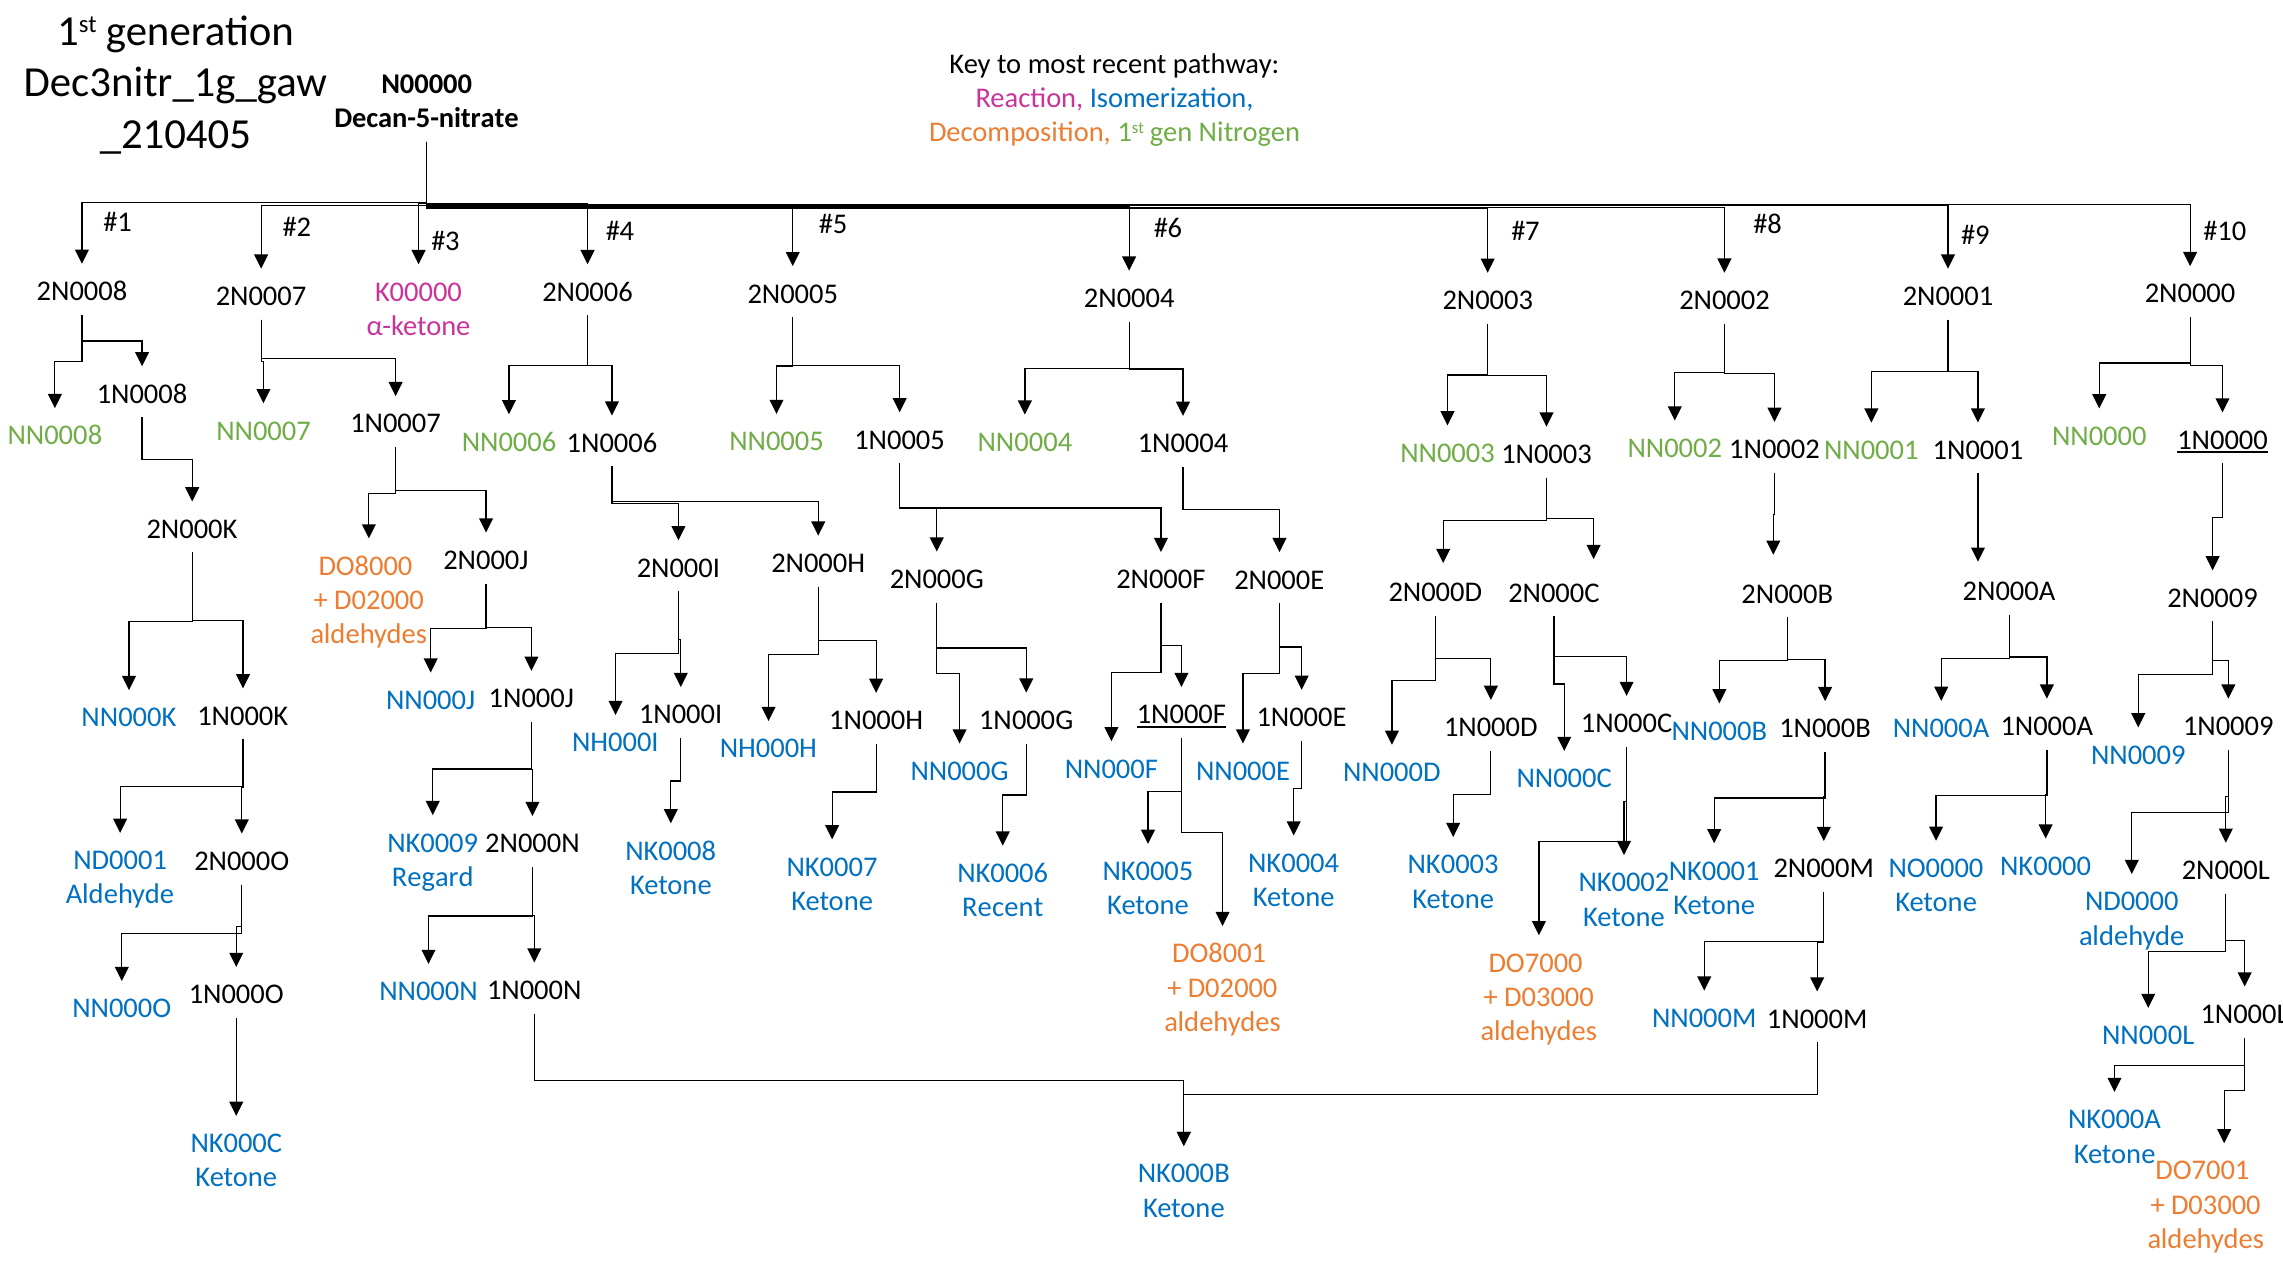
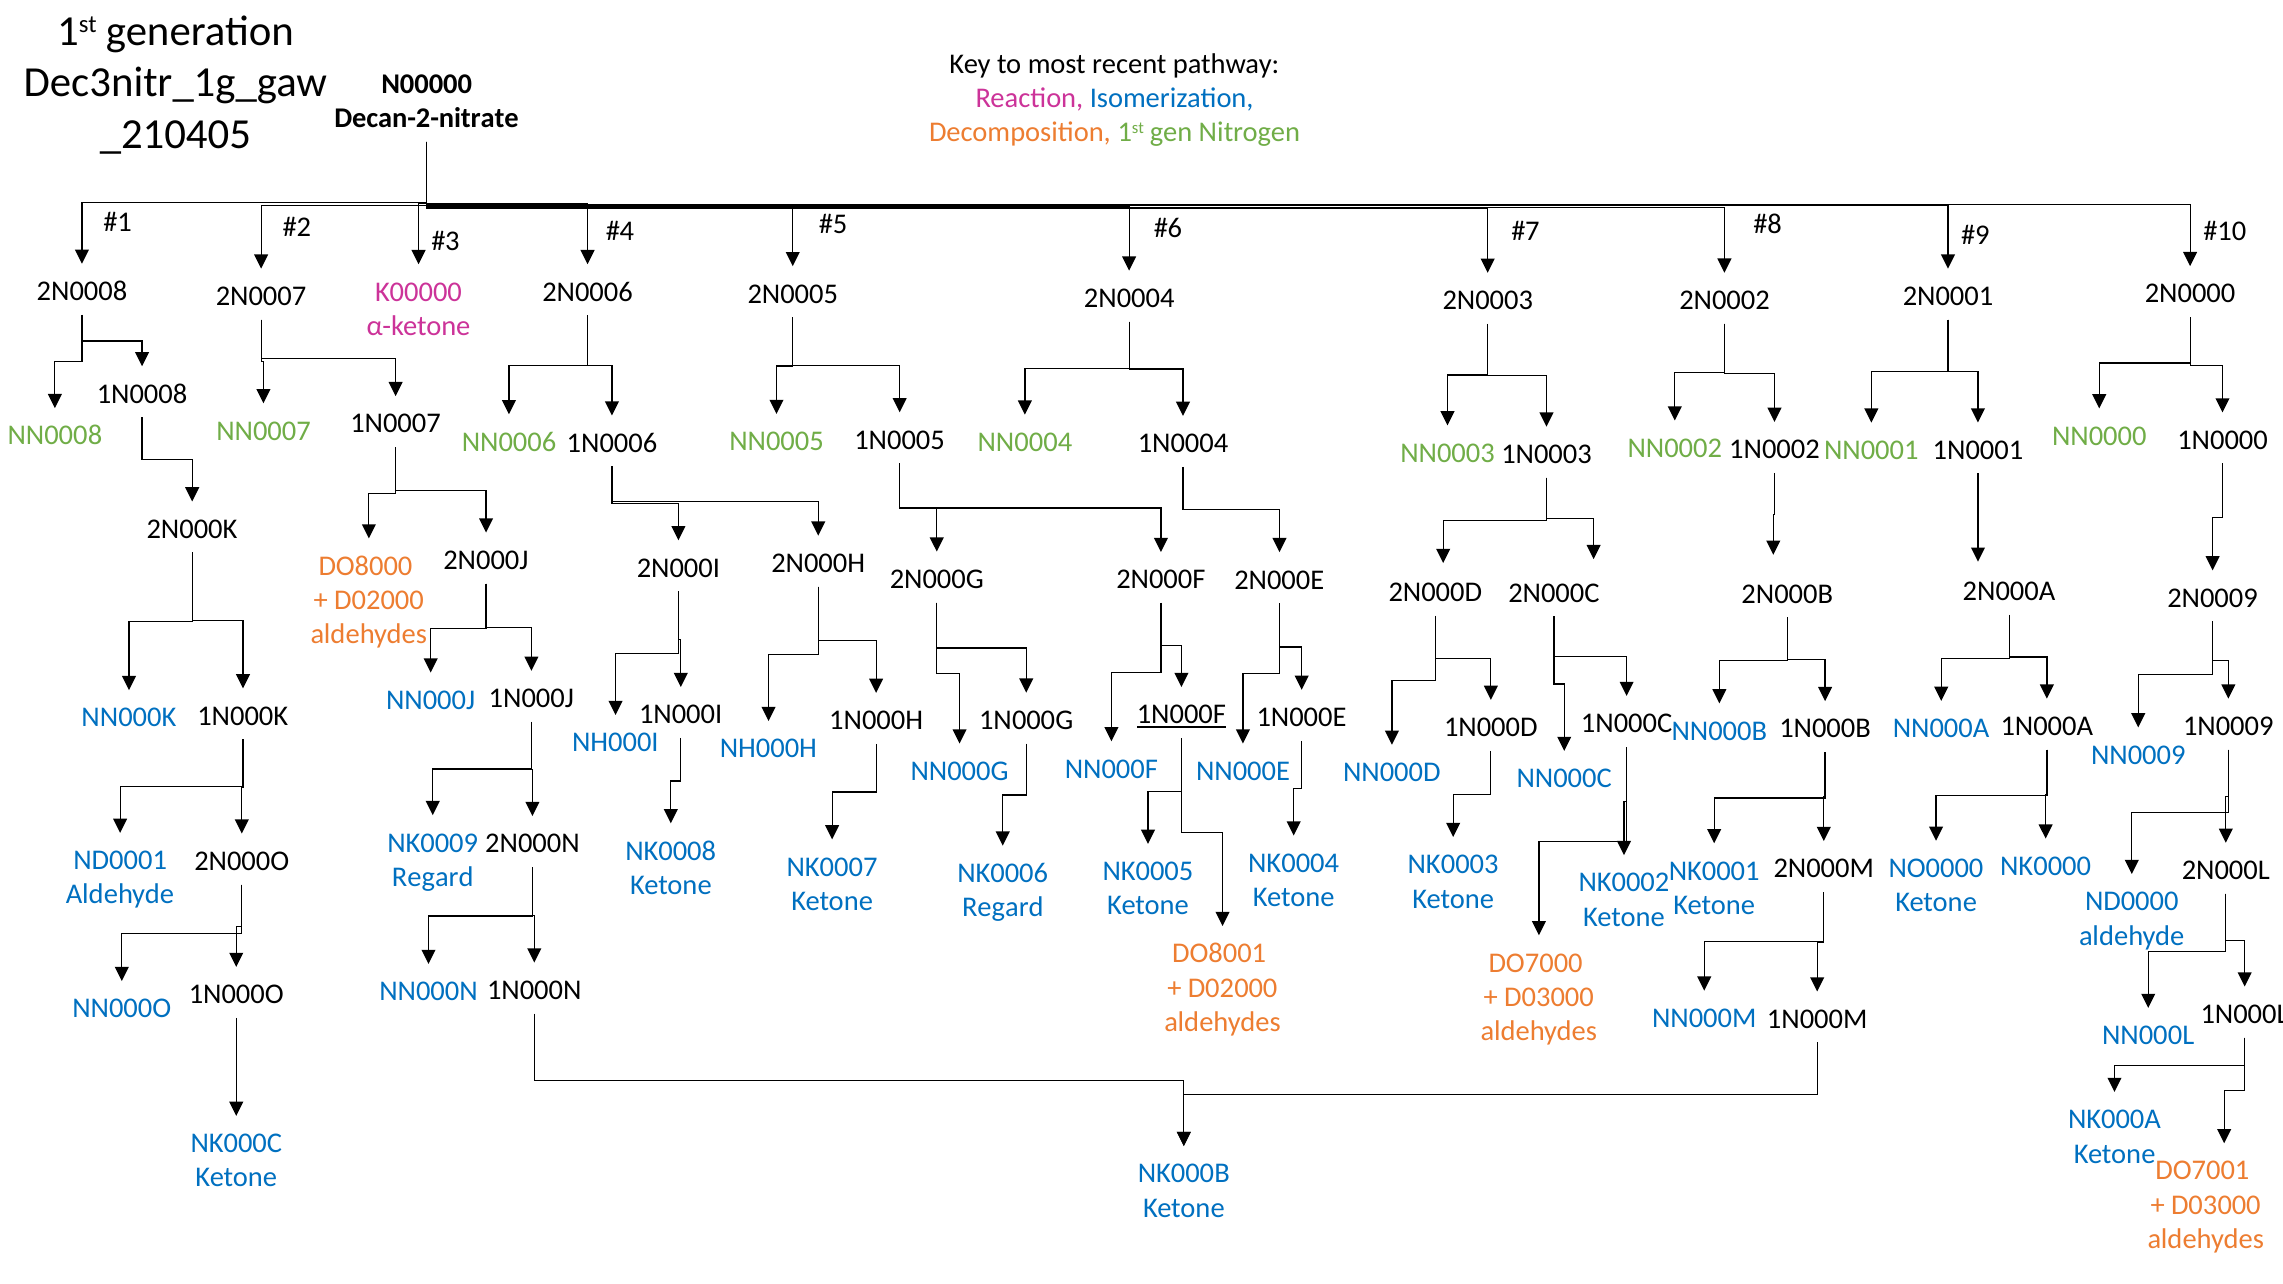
Decan-5-nitrate: Decan-5-nitrate -> Decan-2-nitrate
1N0000 underline: present -> none
Recent at (1003, 907): Recent -> Regard
